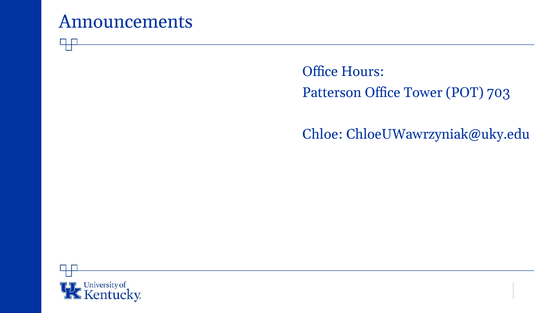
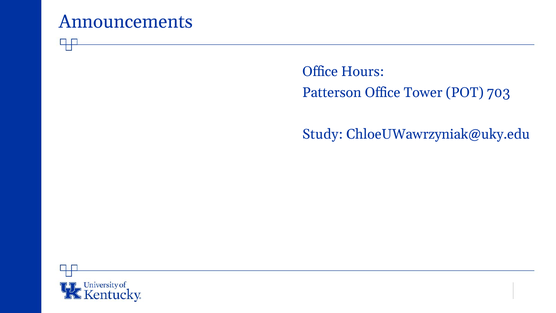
Chloe: Chloe -> Study
